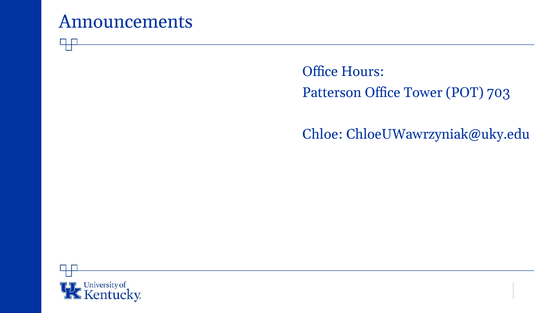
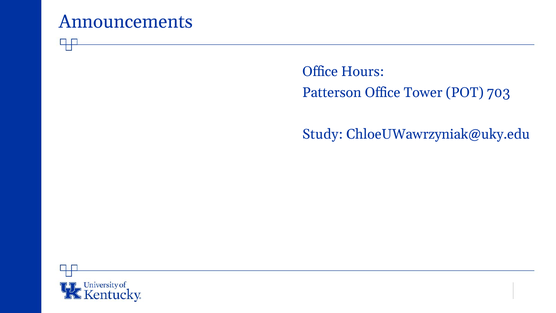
Chloe: Chloe -> Study
